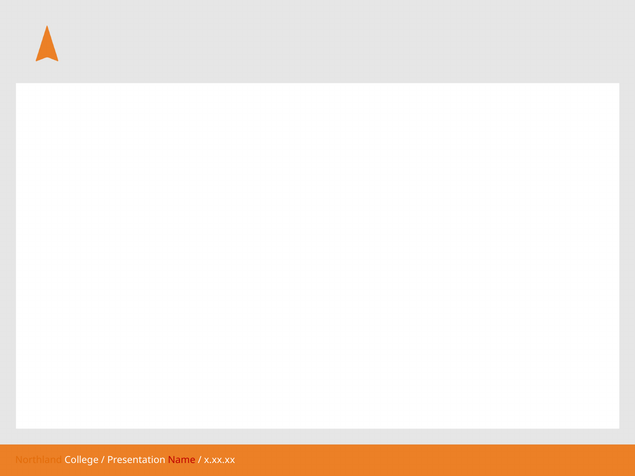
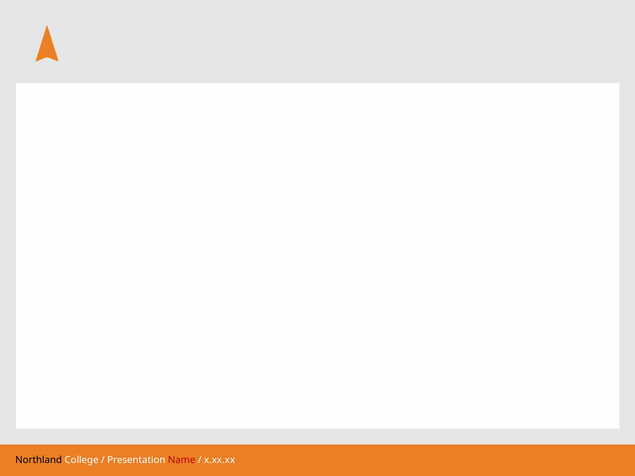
Northland colour: orange -> black
